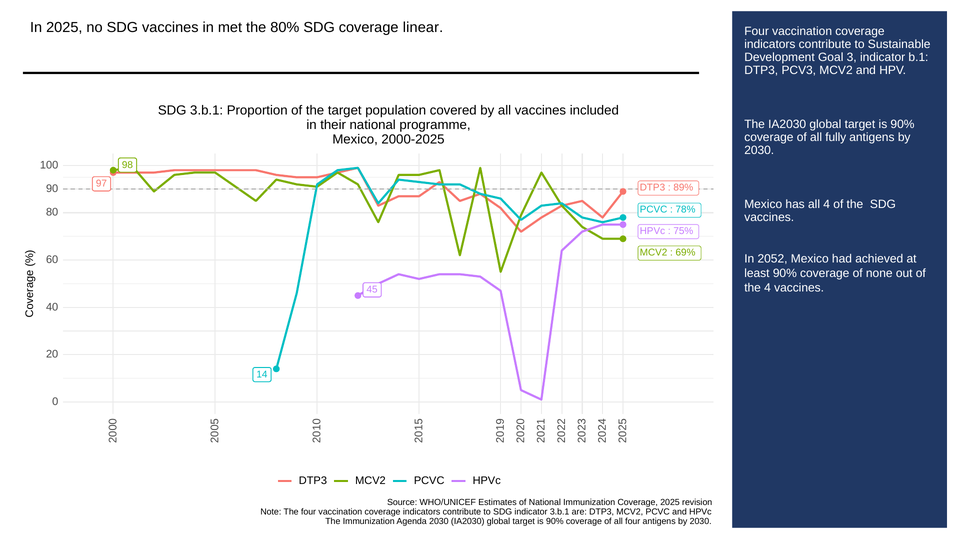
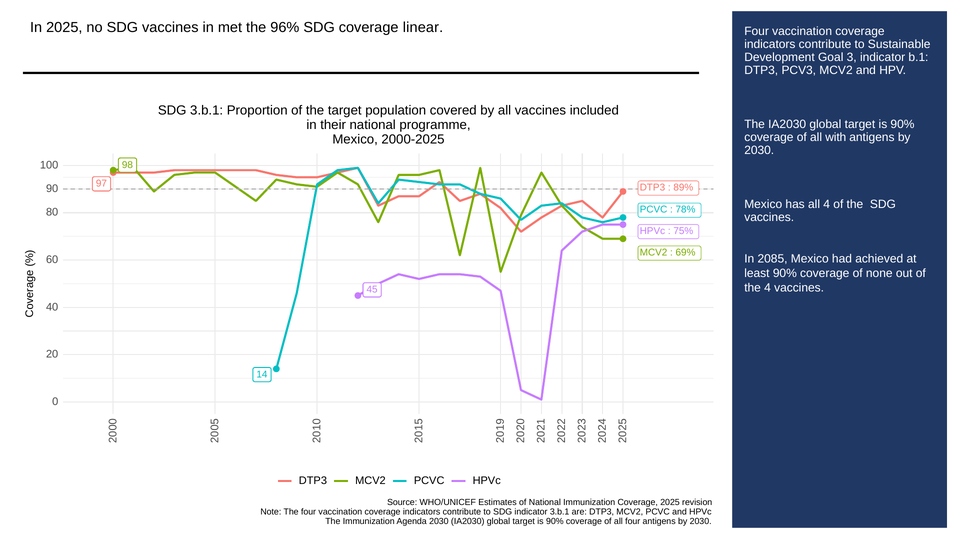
80%: 80% -> 96%
fully: fully -> with
2052: 2052 -> 2085
